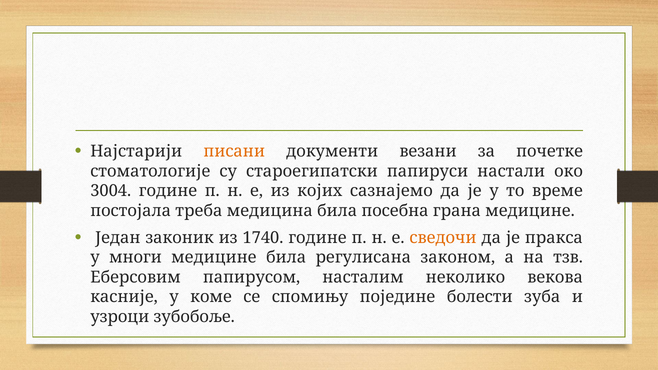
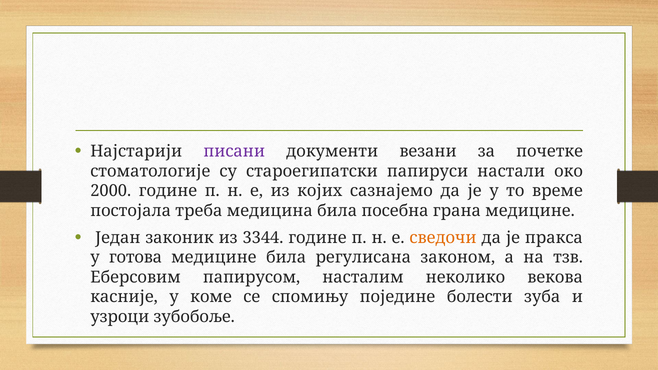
писани colour: orange -> purple
3004: 3004 -> 2000
1740: 1740 -> 3344
многи: многи -> готова
